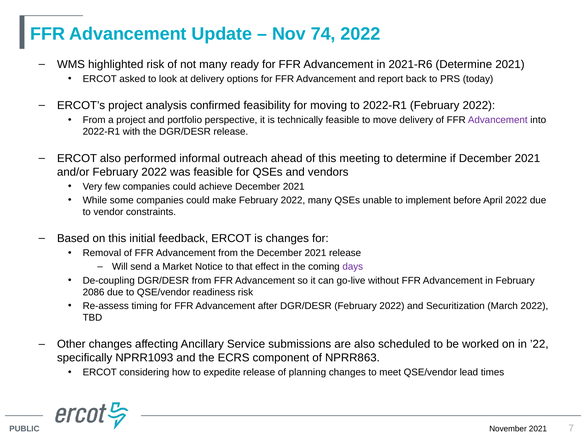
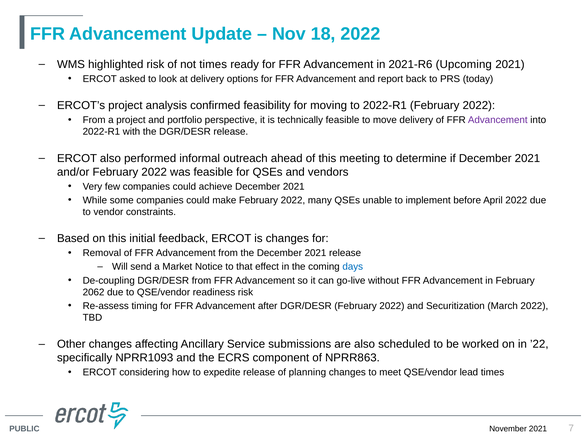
74: 74 -> 18
not many: many -> times
2021-R6 Determine: Determine -> Upcoming
days colour: purple -> blue
2086: 2086 -> 2062
